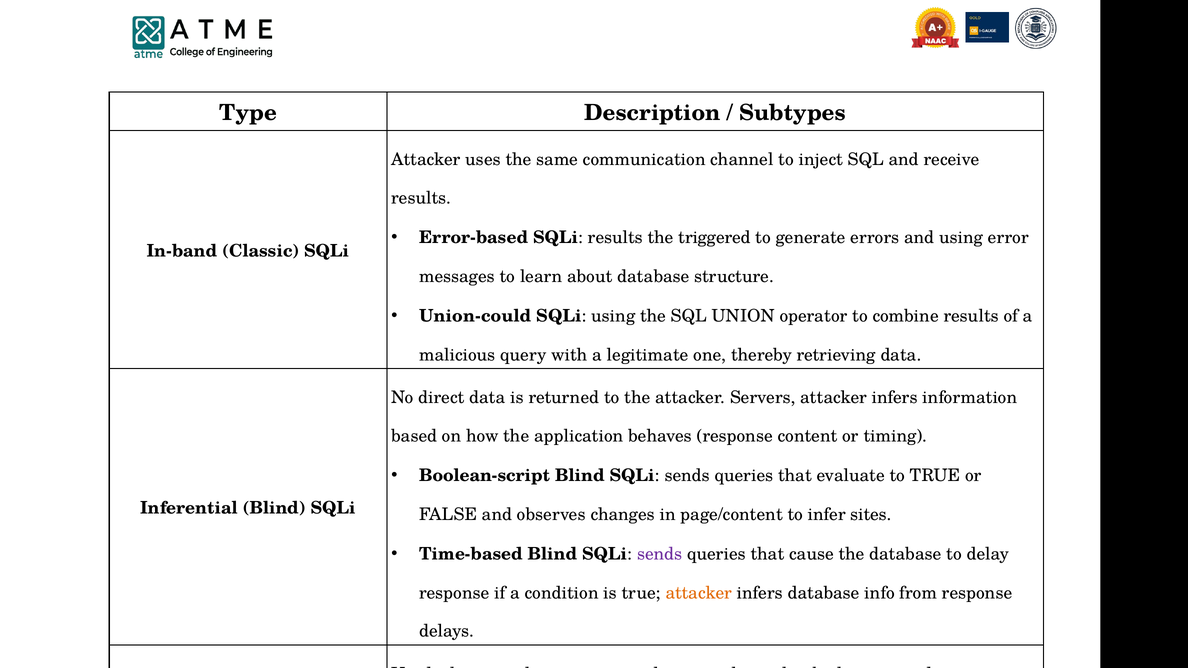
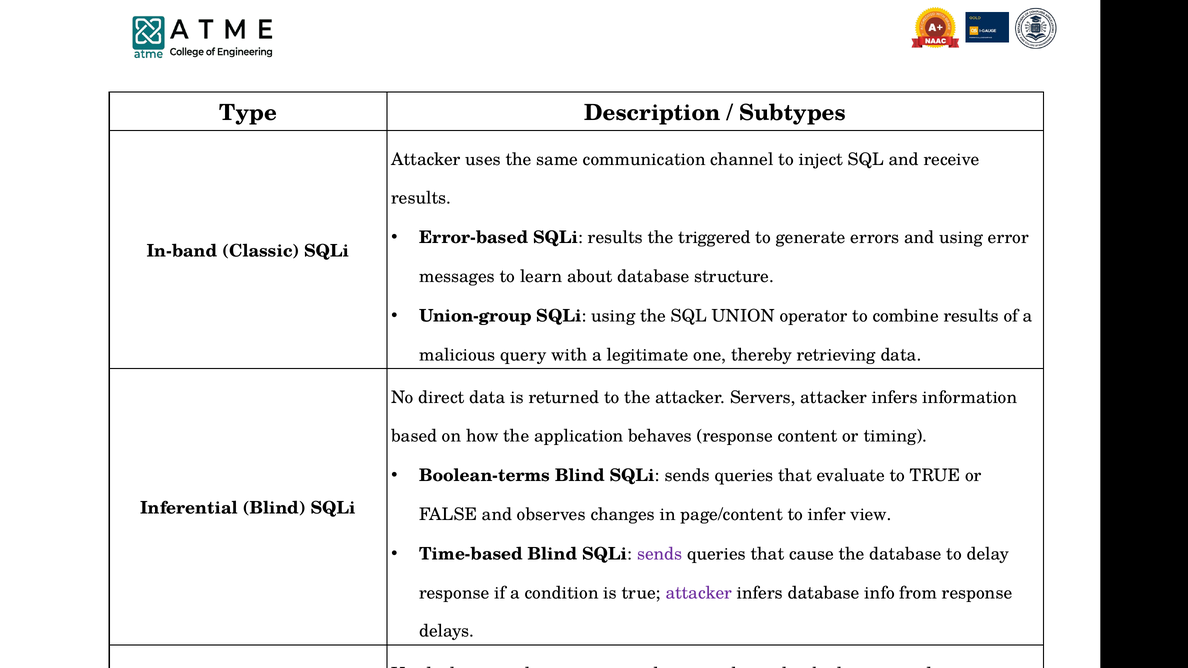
Union-could: Union-could -> Union-group
Boolean-script: Boolean-script -> Boolean-terms
sites: sites -> view
attacker at (699, 593) colour: orange -> purple
